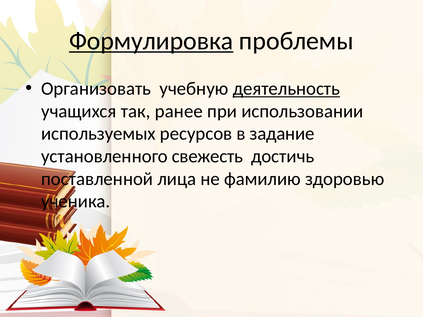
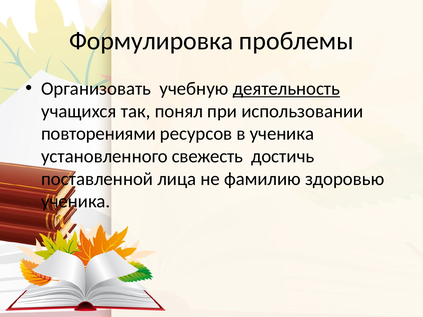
Формулировка underline: present -> none
ранее: ранее -> понял
используемых: используемых -> повторениями
в задание: задание -> ученика
